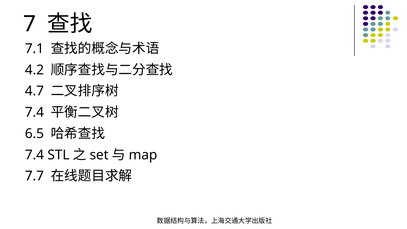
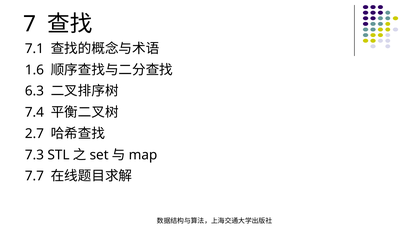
4.2: 4.2 -> 1.6
4.7: 4.7 -> 6.3
6.5: 6.5 -> 2.7
7.4 at (34, 155): 7.4 -> 7.3
